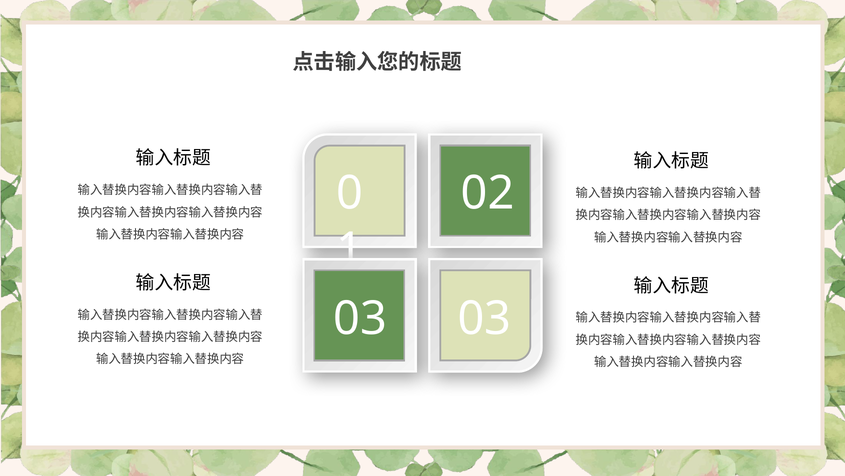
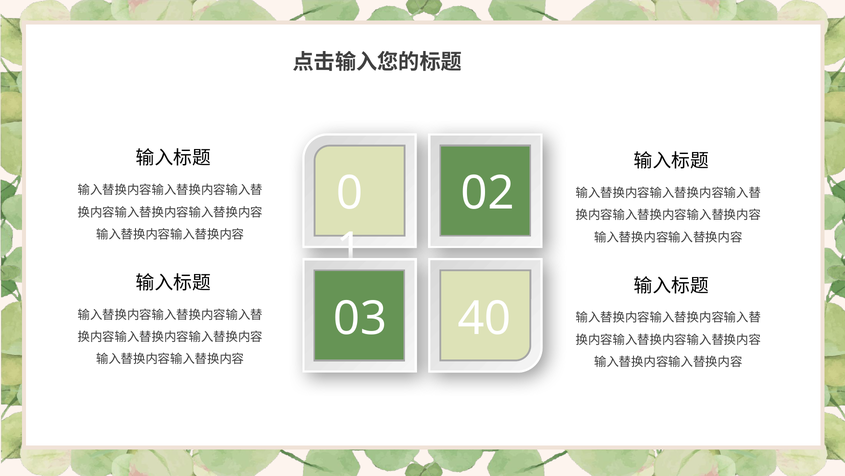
03 at (484, 318): 03 -> 40
